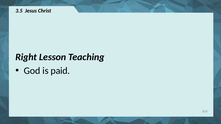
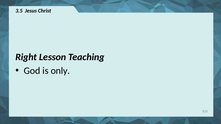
paid: paid -> only
